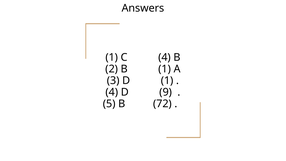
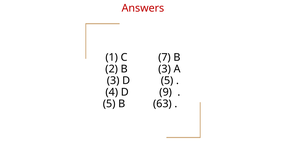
Answers colour: black -> red
C 4: 4 -> 7
B 1: 1 -> 3
D 1: 1 -> 5
72: 72 -> 63
